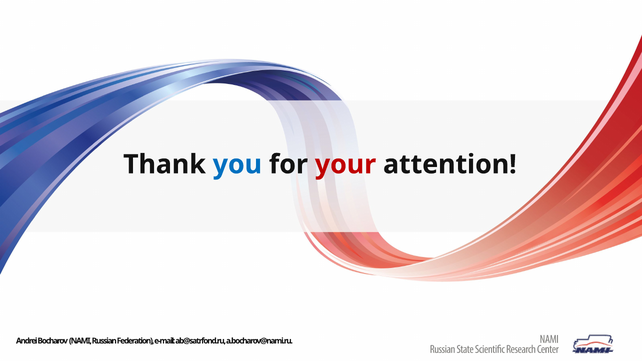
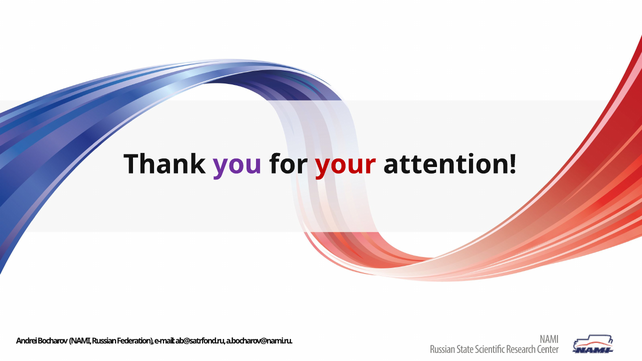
you colour: blue -> purple
